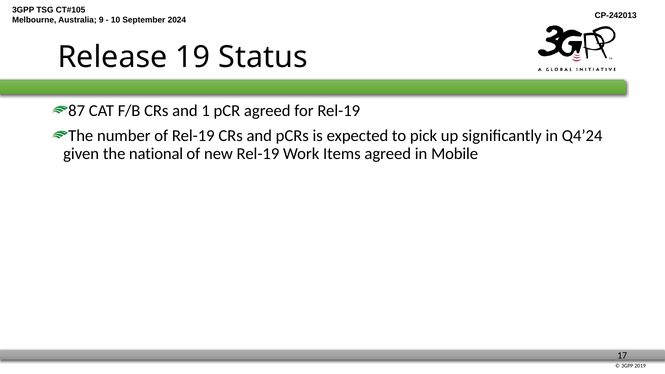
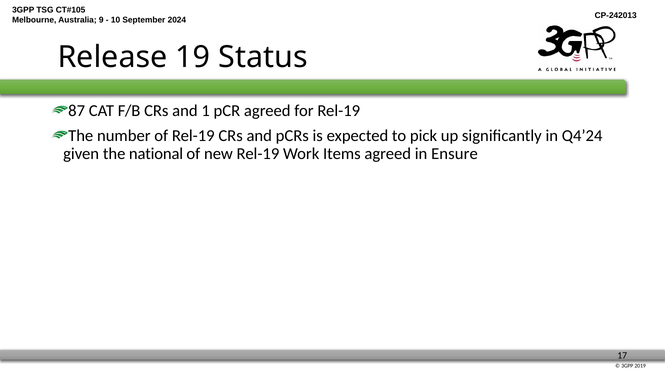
Mobile: Mobile -> Ensure
